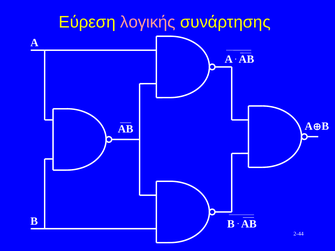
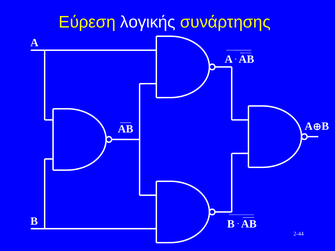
λογικής colour: pink -> white
